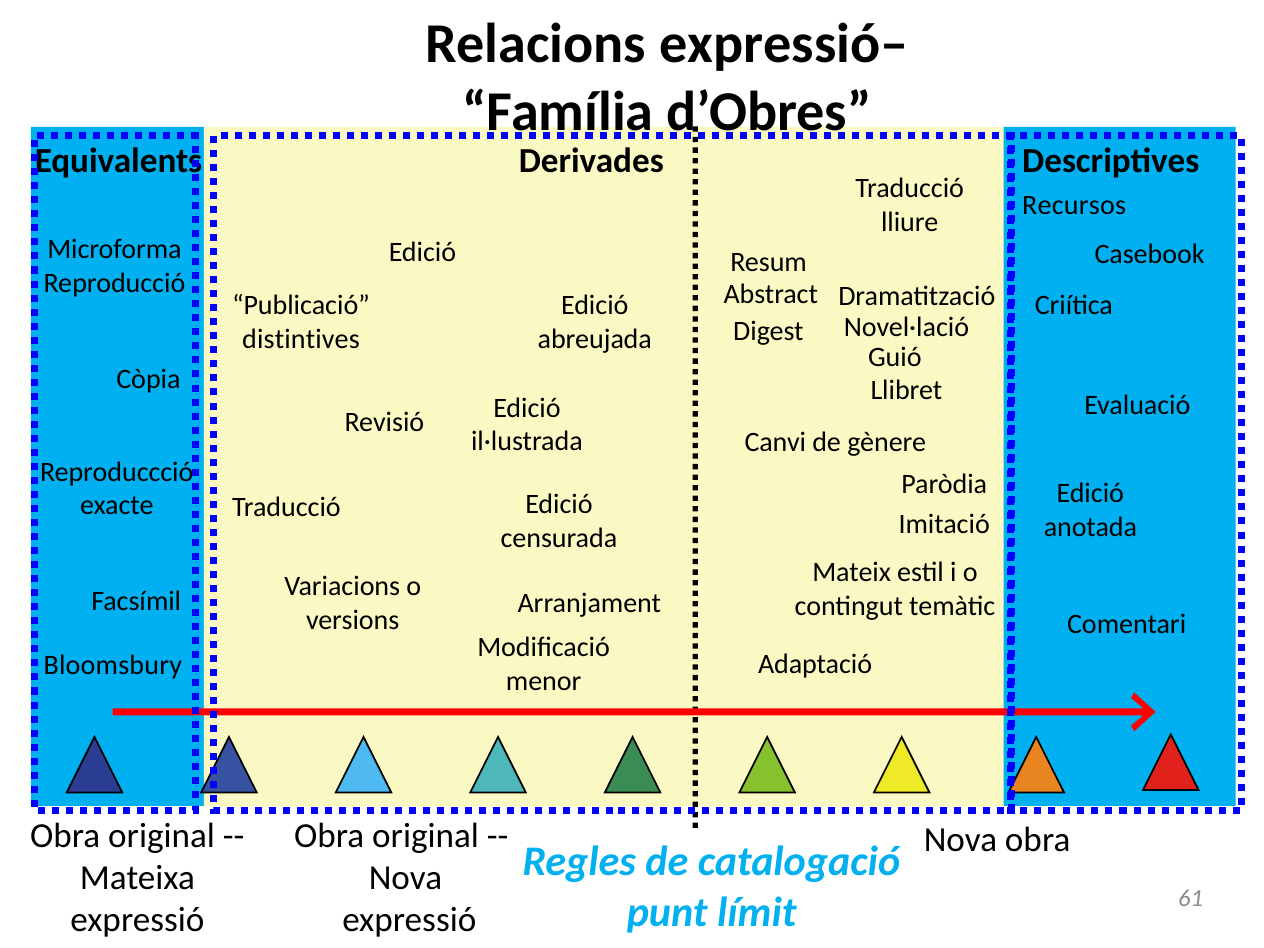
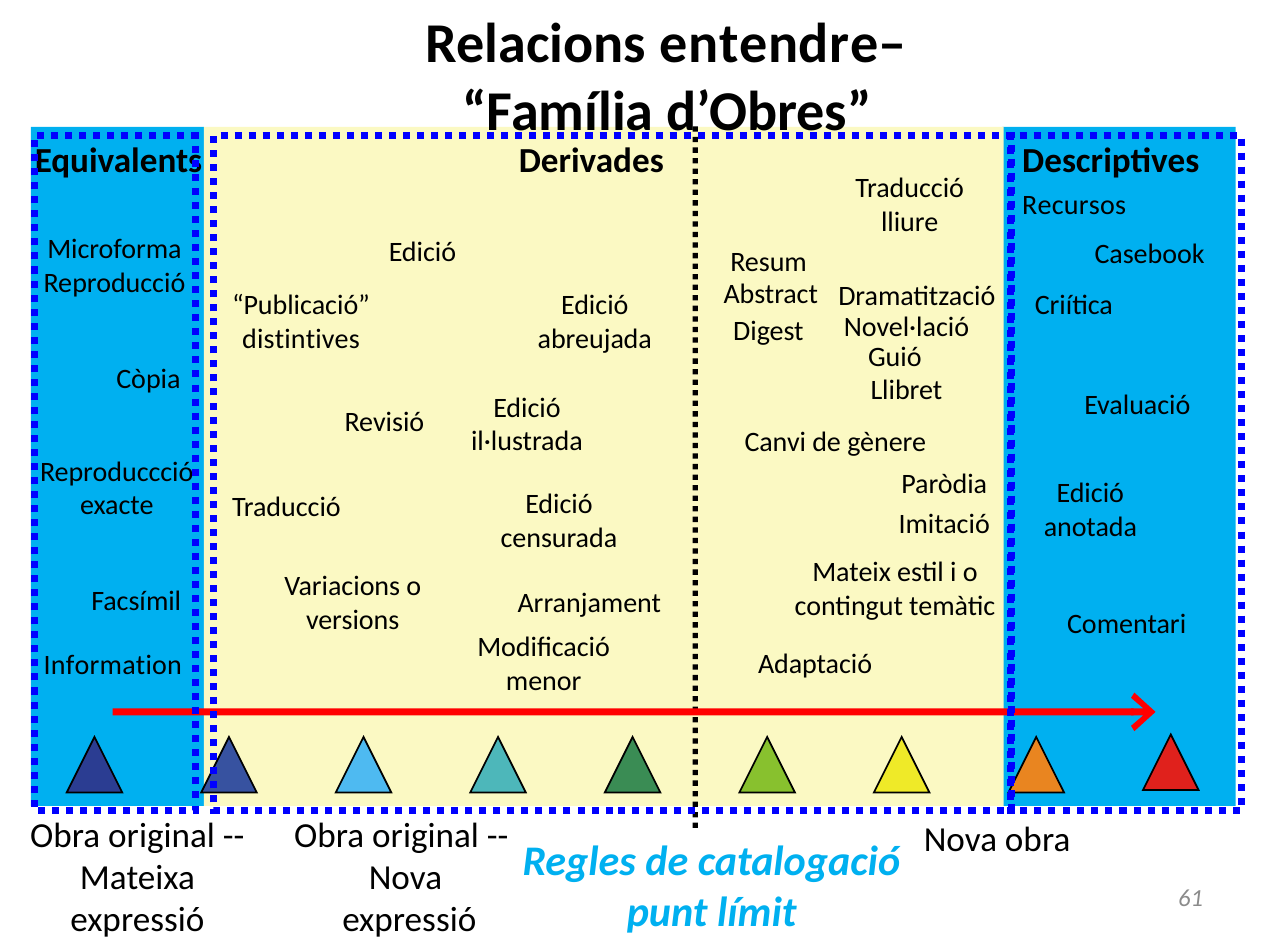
expressió–: expressió– -> entendre–
Bloomsbury: Bloomsbury -> Information
